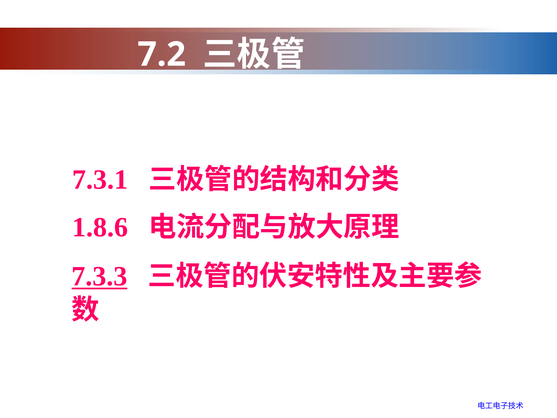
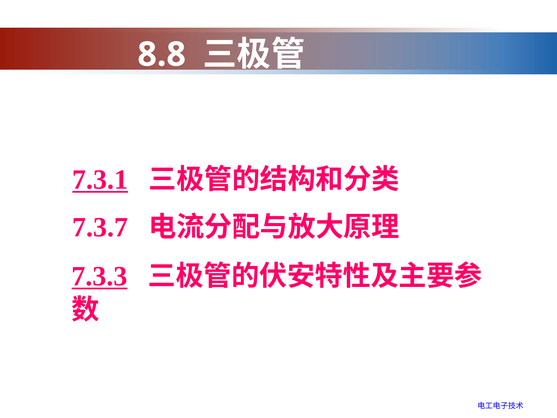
7.2: 7.2 -> 8.8
7.3.1 underline: none -> present
1.8.6: 1.8.6 -> 7.3.7
